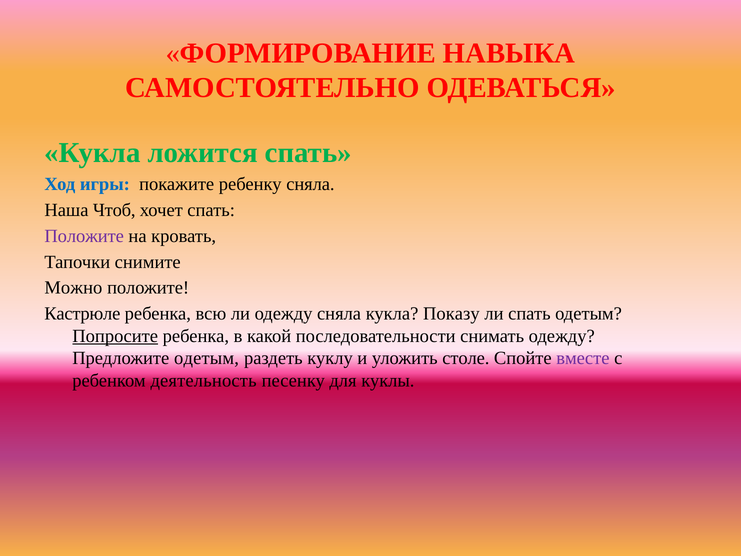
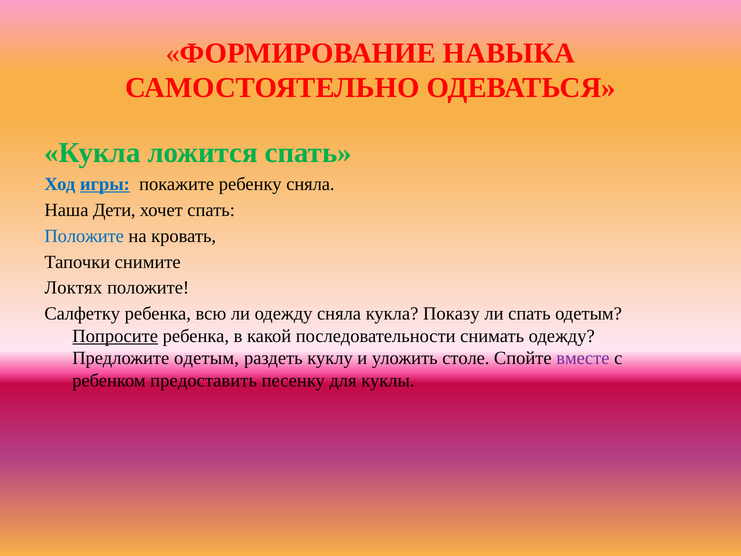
игры underline: none -> present
Чтоб: Чтоб -> Дети
Положите at (84, 236) colour: purple -> blue
Можно: Можно -> Локтях
Кастрюле: Кастрюле -> Салфетку
деятельность: деятельность -> предоставить
